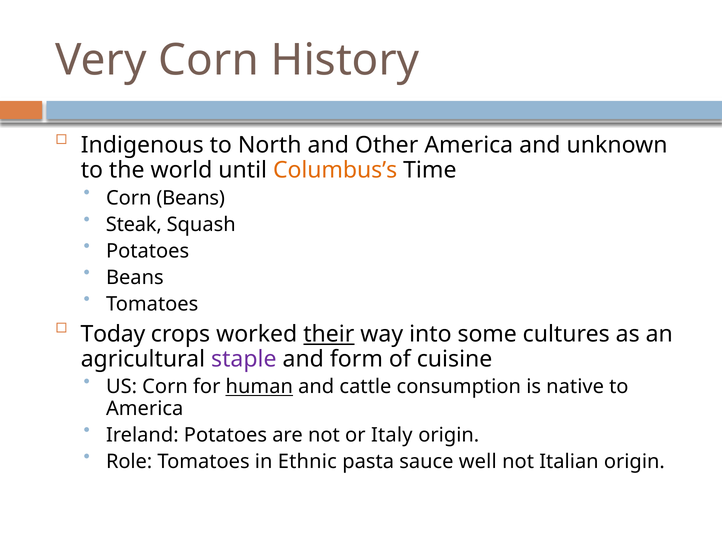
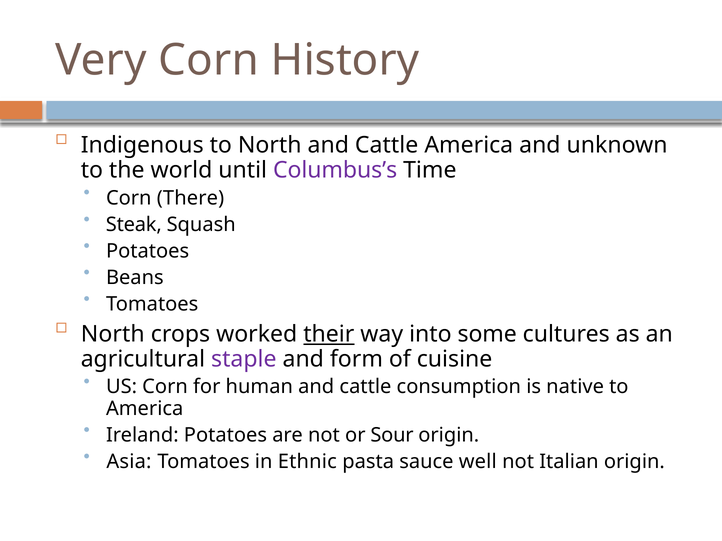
North and Other: Other -> Cattle
Columbus’s colour: orange -> purple
Corn Beans: Beans -> There
Today at (113, 334): Today -> North
human underline: present -> none
Italy: Italy -> Sour
Role: Role -> Asia
